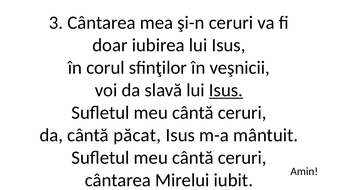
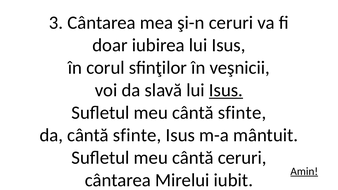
ceruri at (242, 113): ceruri -> sfinte
da cântă păcat: păcat -> sfinte
Amin underline: none -> present
